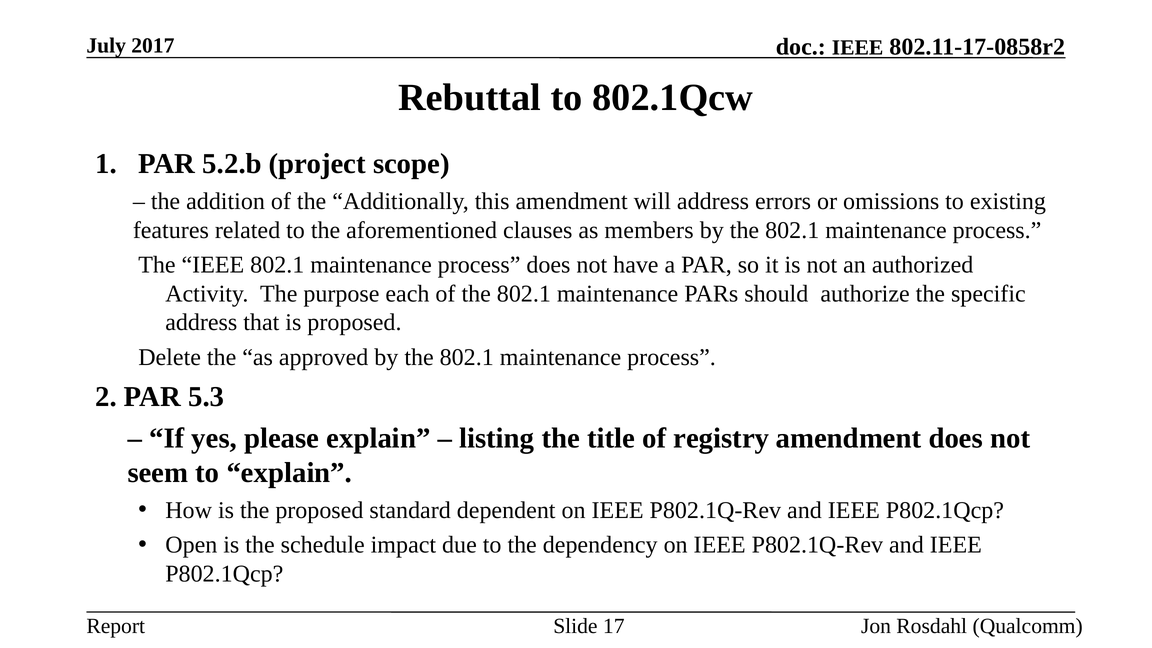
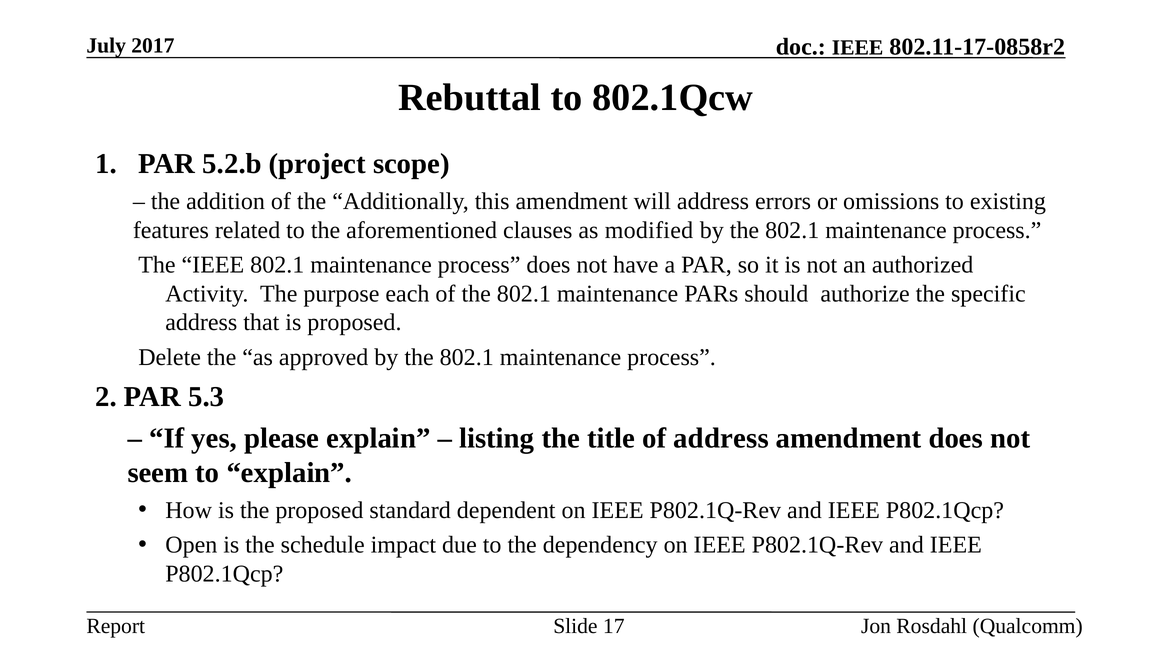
members: members -> modified
of registry: registry -> address
